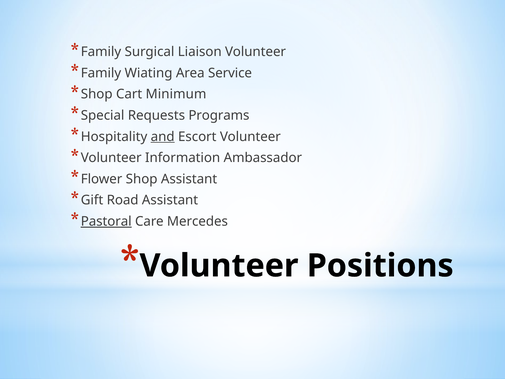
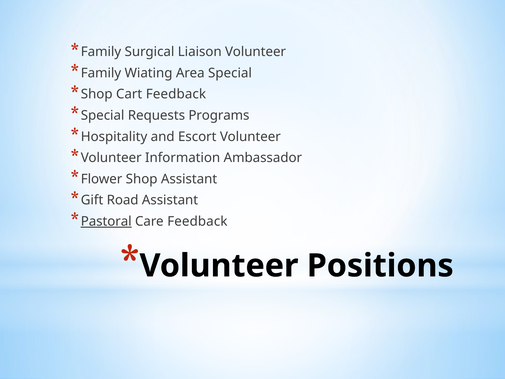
Area Service: Service -> Special
Cart Minimum: Minimum -> Feedback
and underline: present -> none
Care Mercedes: Mercedes -> Feedback
